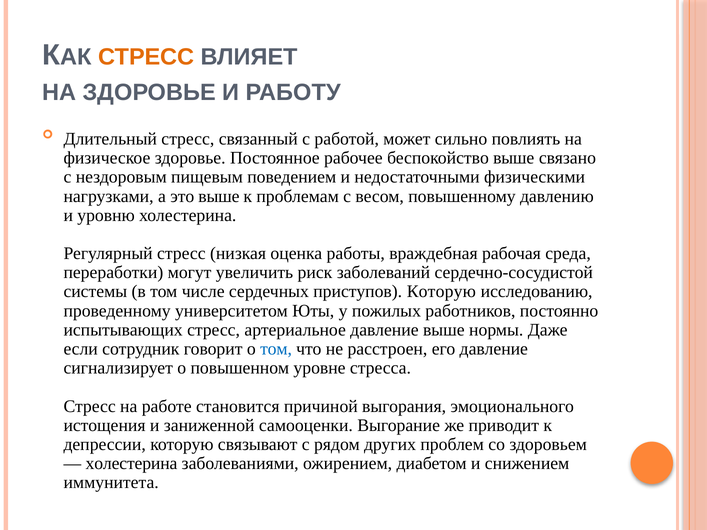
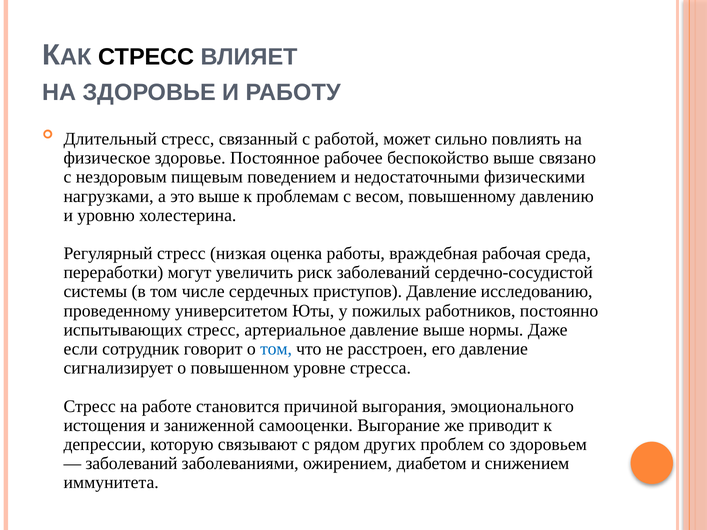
СТРЕСС at (146, 57) colour: orange -> black
приступов Которую: Которую -> Давление
холестерина at (132, 464): холестерина -> заболеваний
